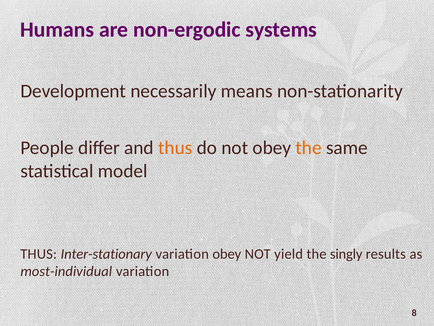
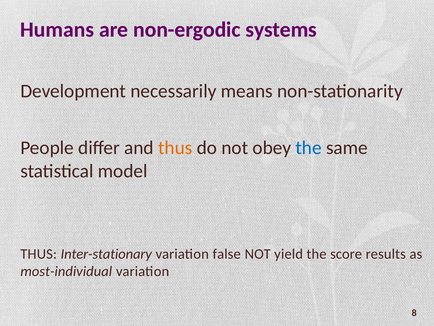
the at (309, 148) colour: orange -> blue
variation obey: obey -> false
singly: singly -> score
